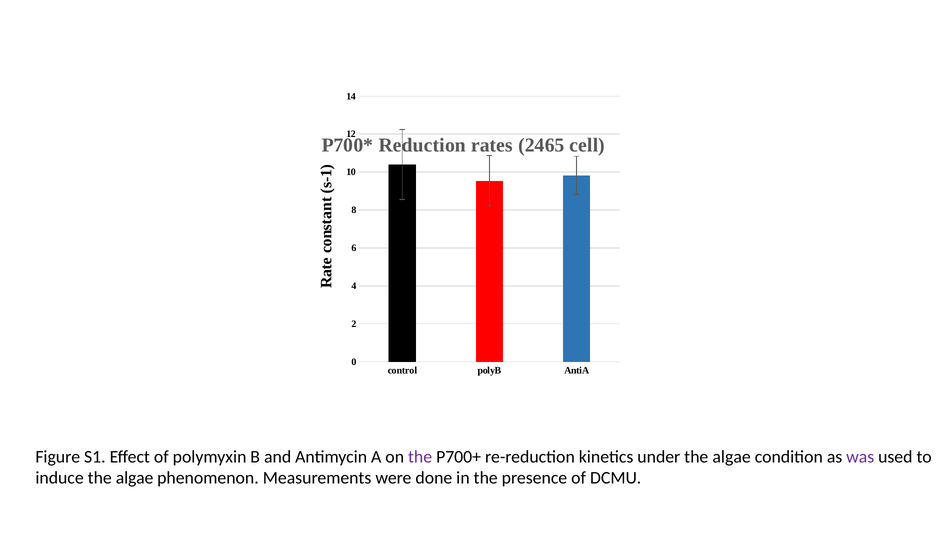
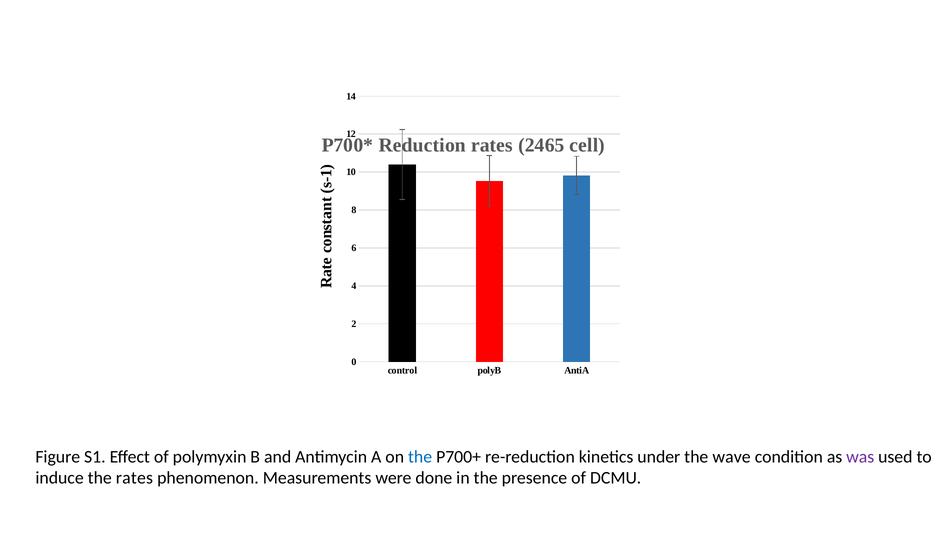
the at (420, 456) colour: purple -> blue
under the algae: algae -> wave
induce the algae: algae -> rates
